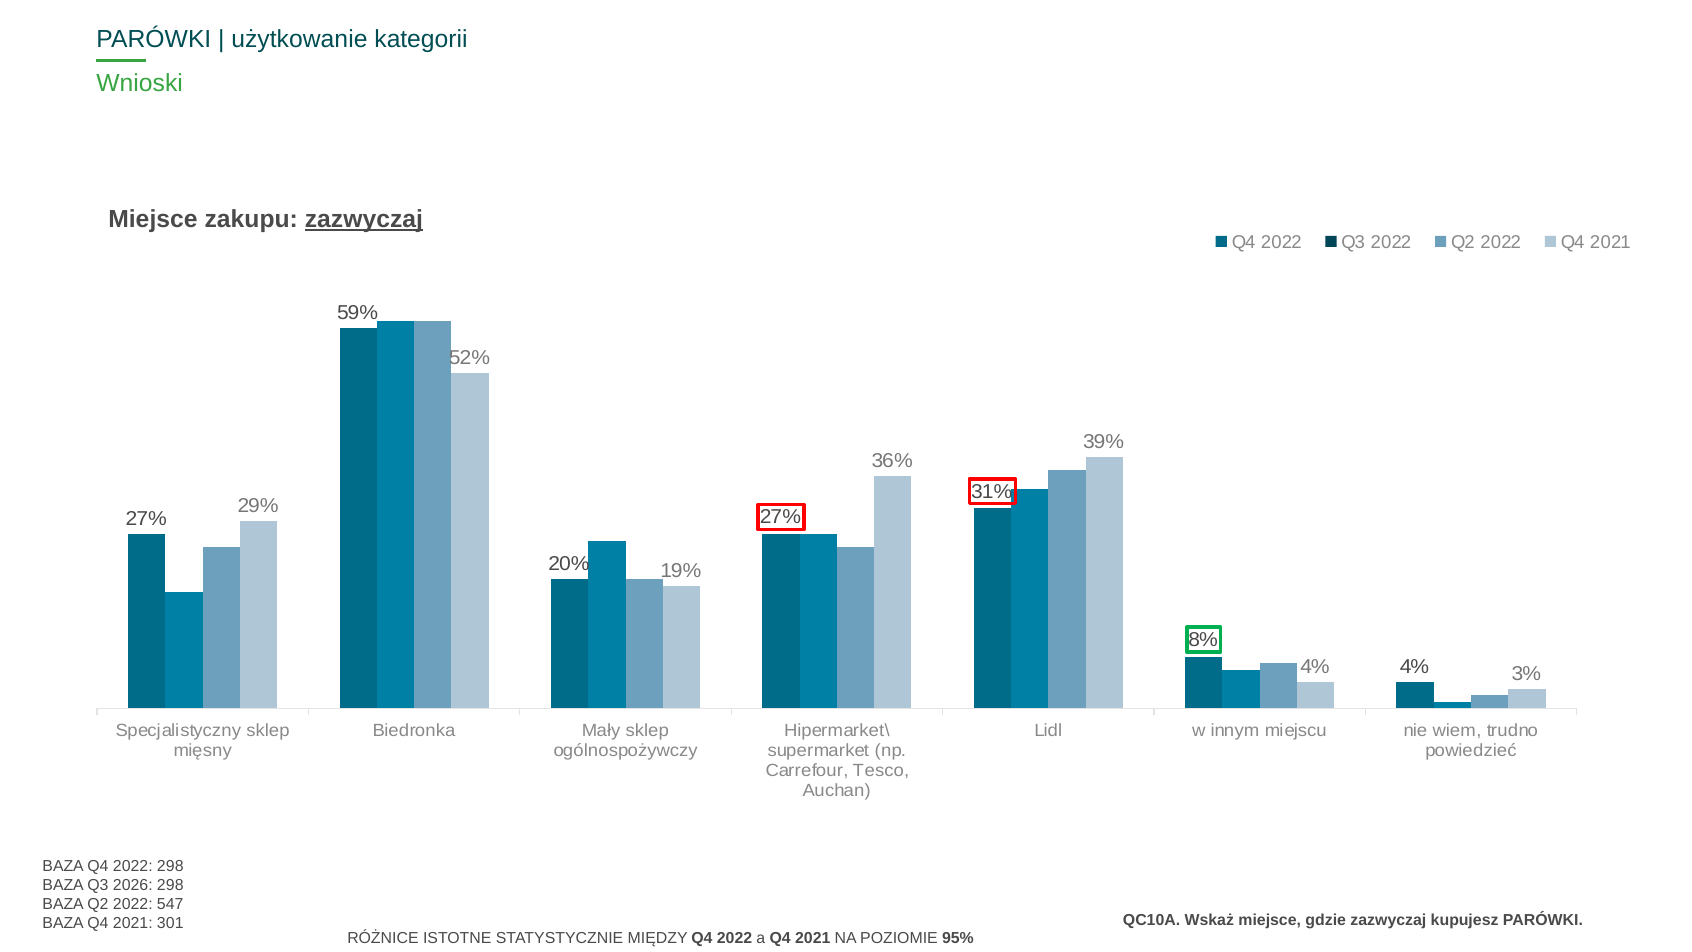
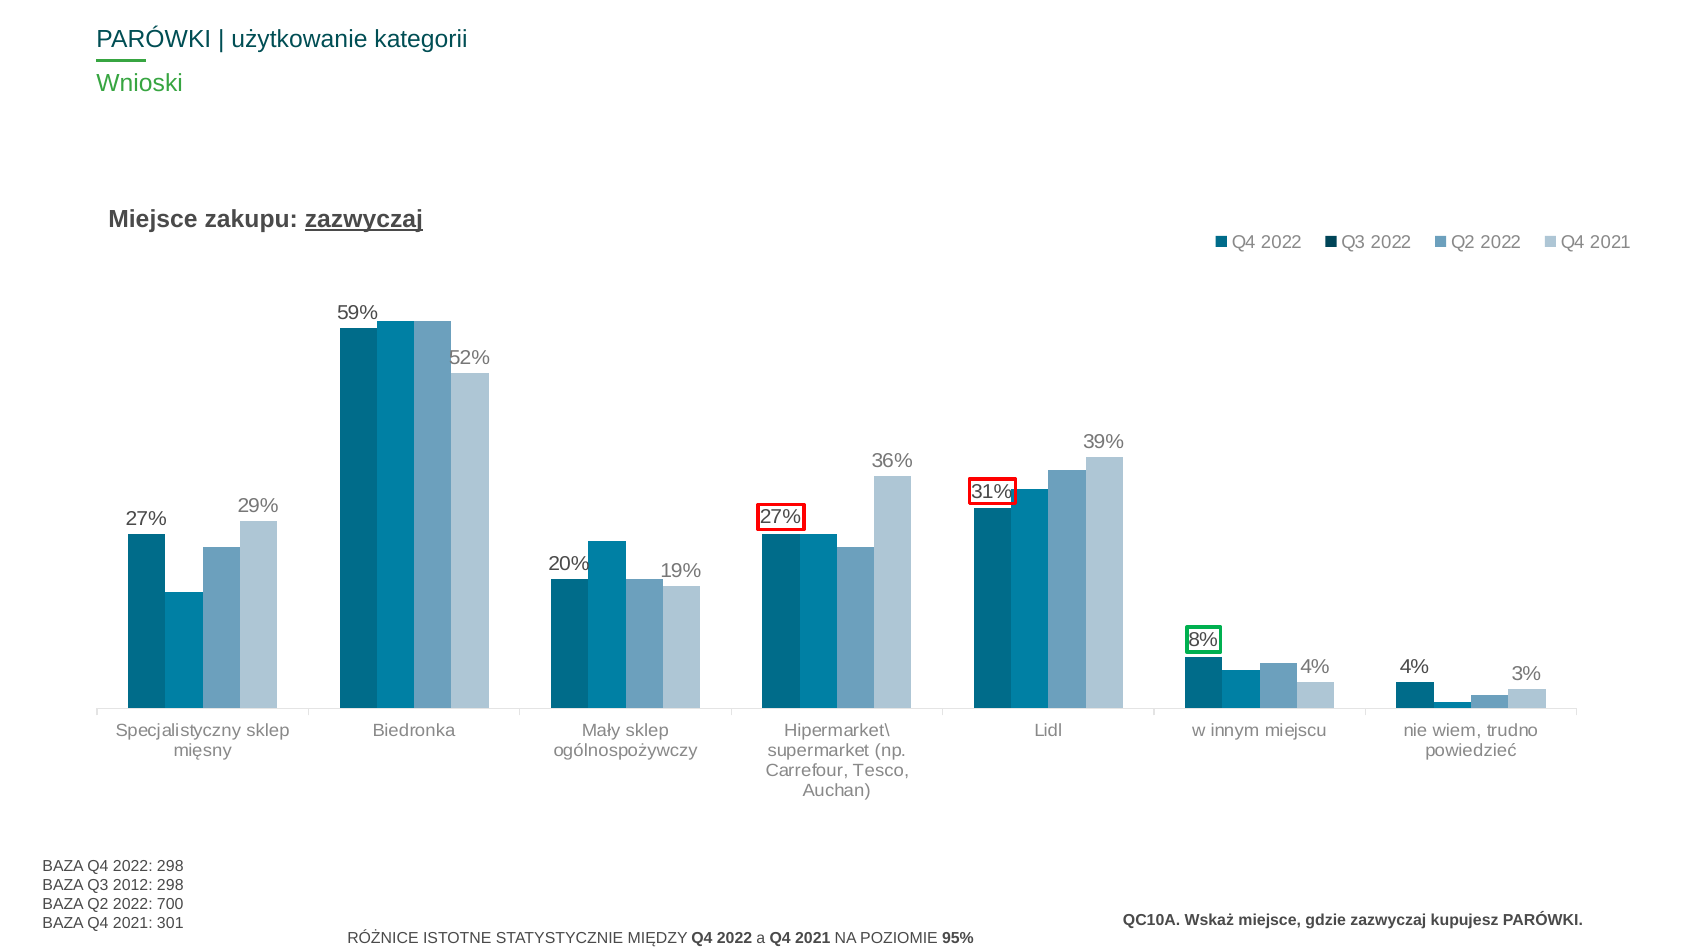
2026: 2026 -> 2012
547: 547 -> 700
